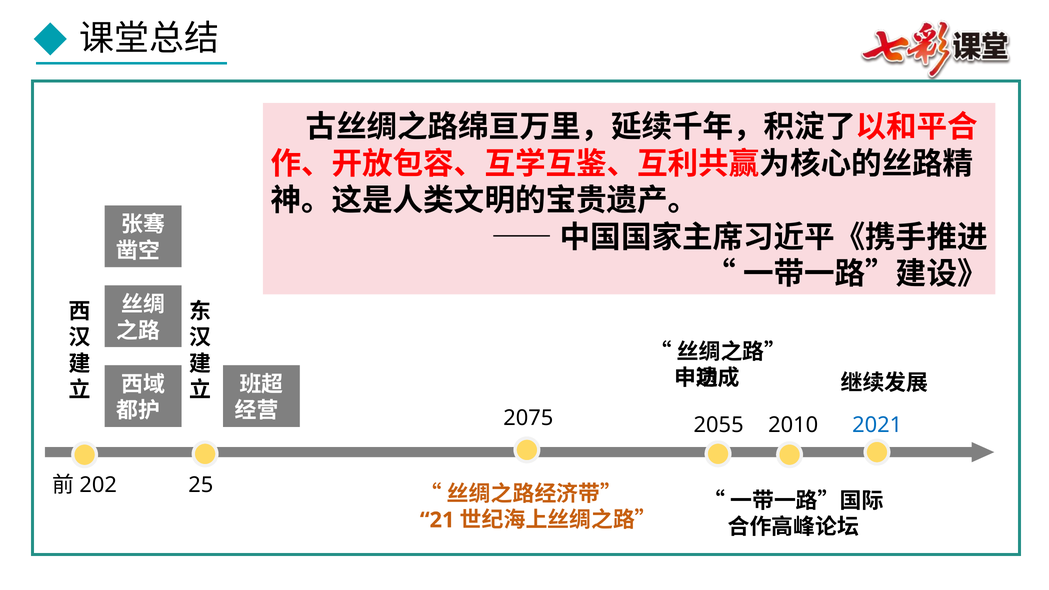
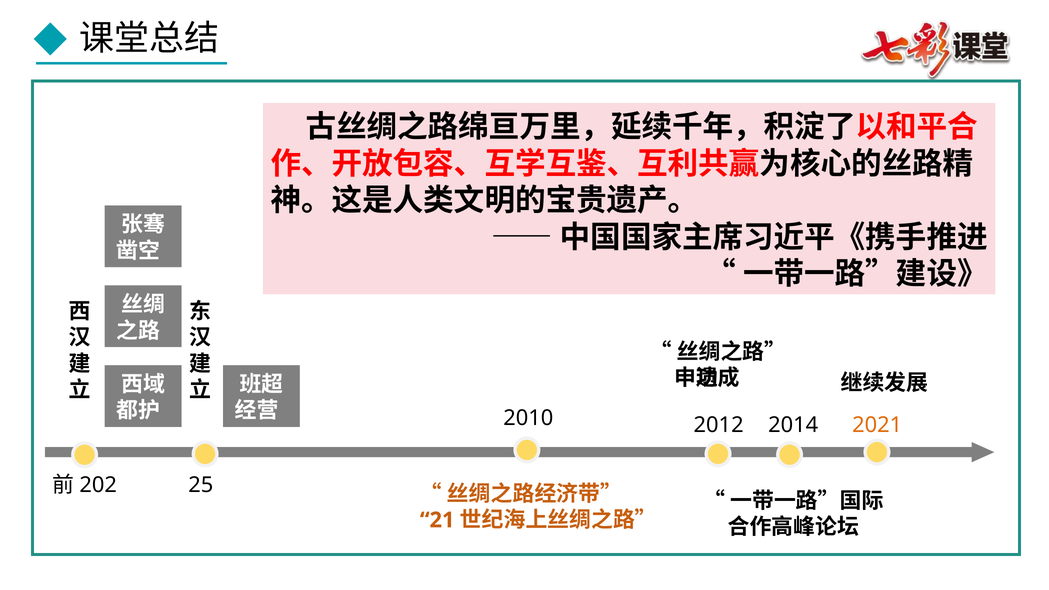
2075: 2075 -> 2010
2055: 2055 -> 2012
2010: 2010 -> 2014
2021 colour: blue -> orange
